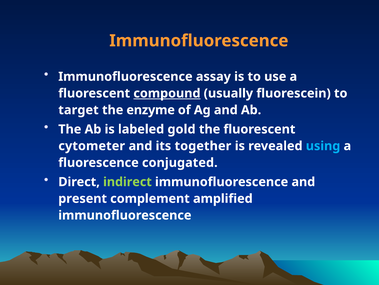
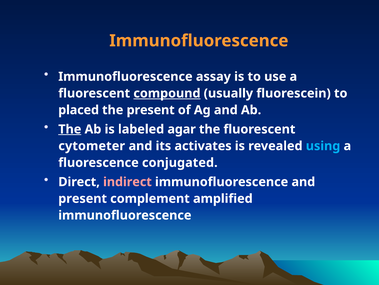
target: target -> placed
the enzyme: enzyme -> present
The at (70, 129) underline: none -> present
gold: gold -> agar
together: together -> activates
indirect colour: light green -> pink
